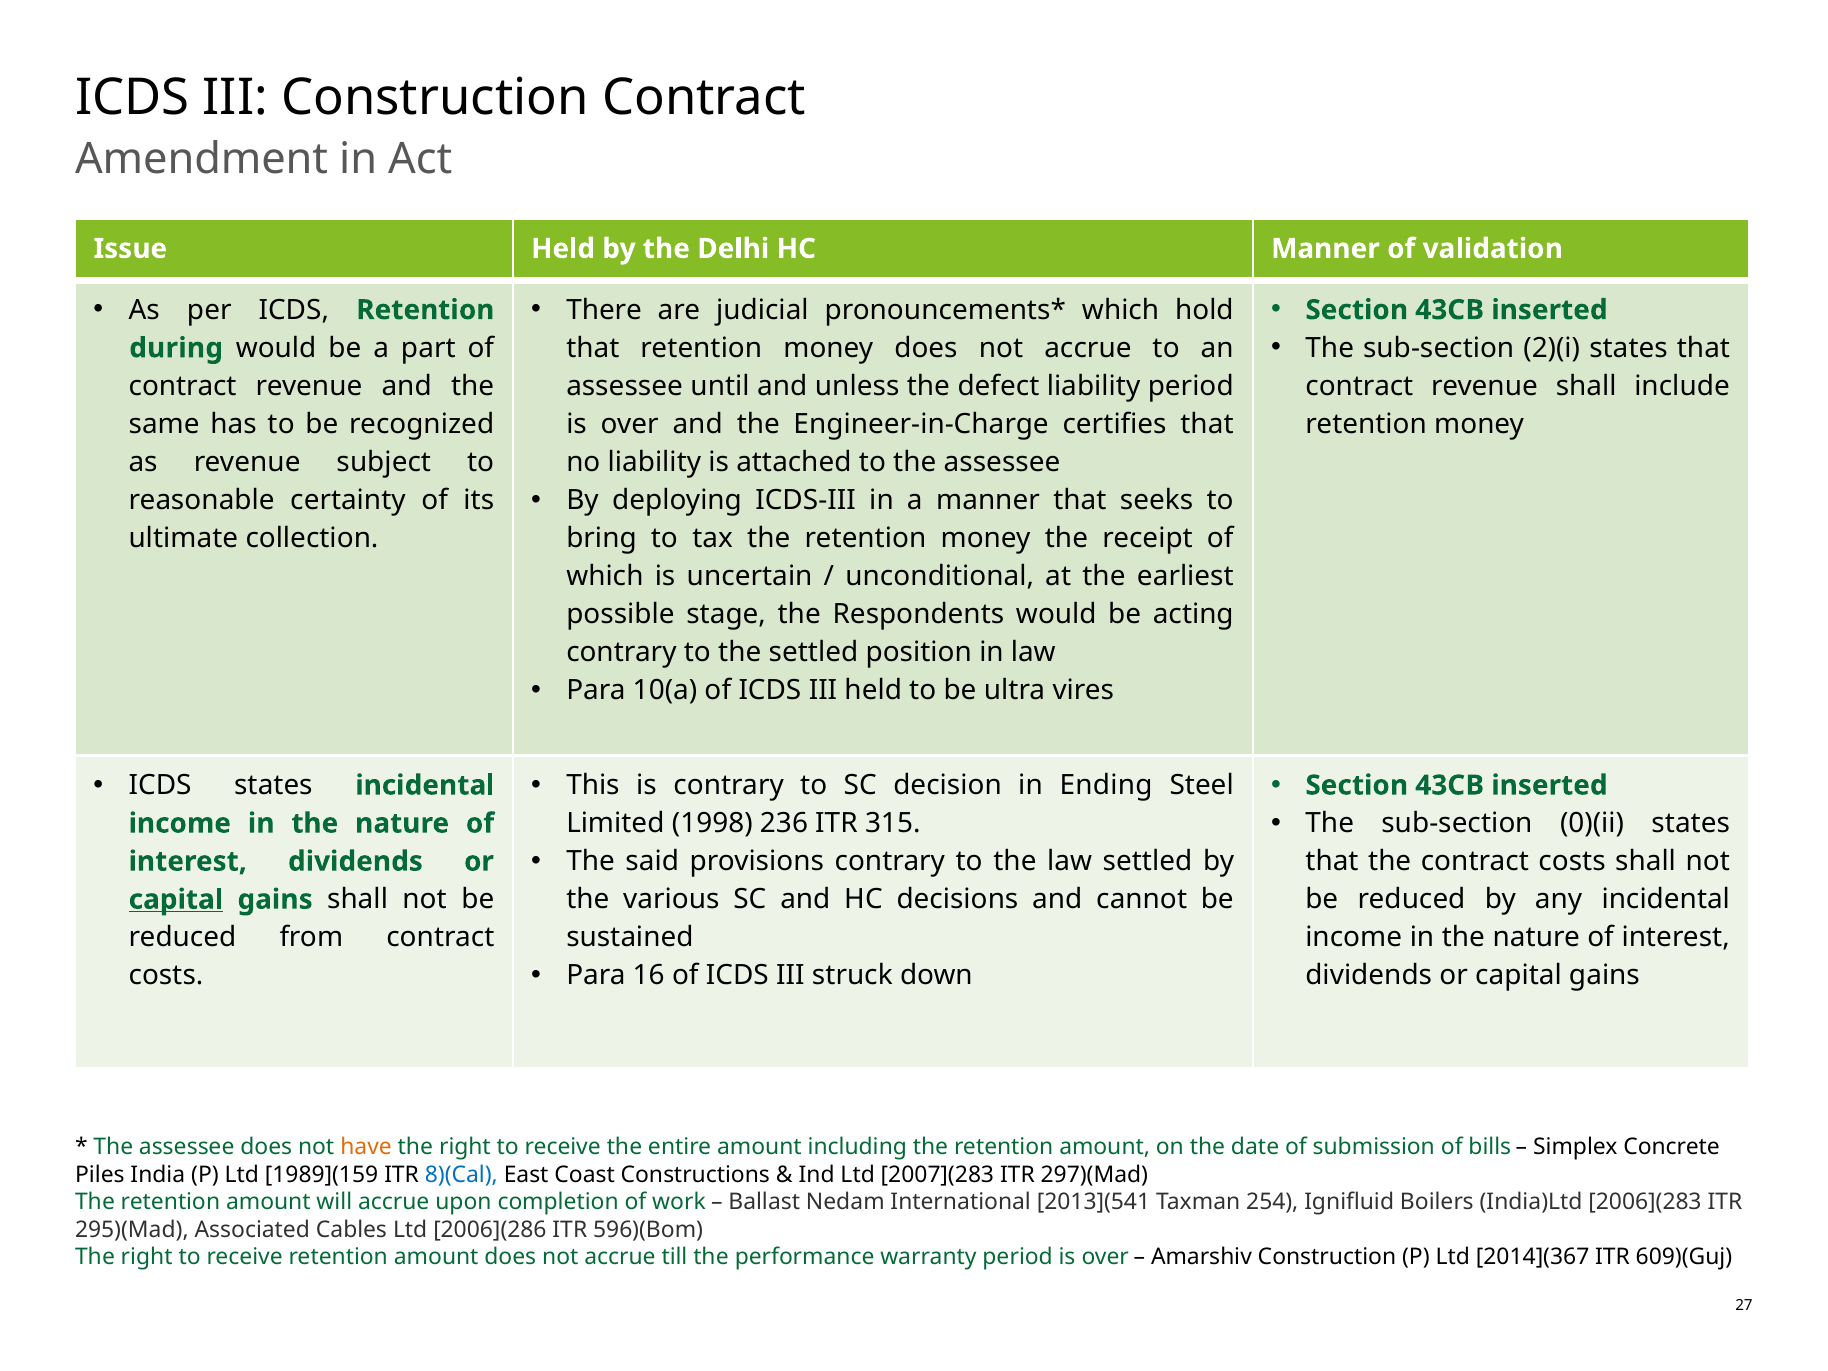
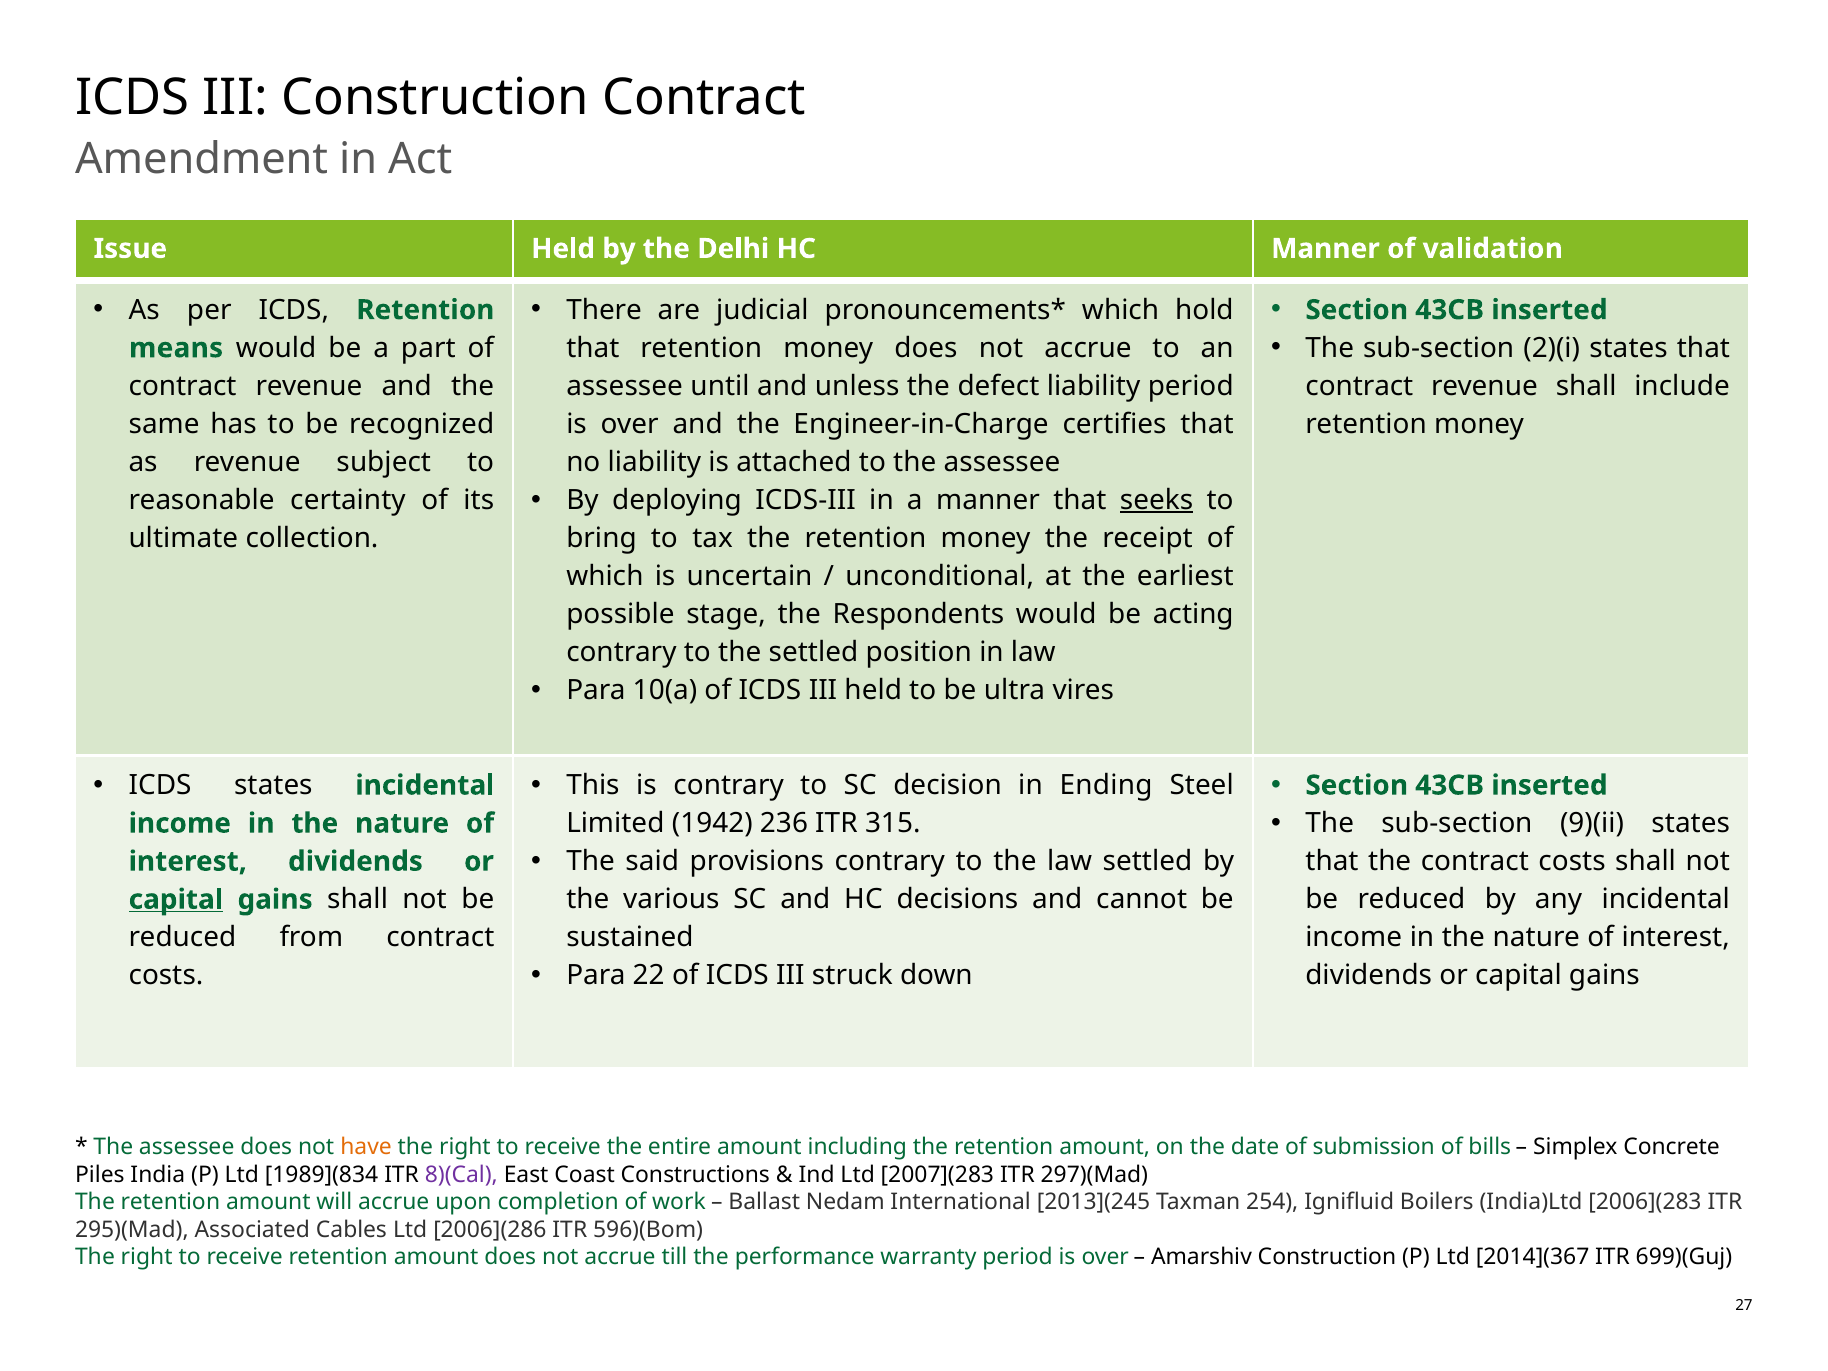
during: during -> means
seeks underline: none -> present
0)(ii: 0)(ii -> 9)(ii
1998: 1998 -> 1942
16: 16 -> 22
1989](159: 1989](159 -> 1989](834
8)(Cal colour: blue -> purple
2013](541: 2013](541 -> 2013](245
609)(Guj: 609)(Guj -> 699)(Guj
